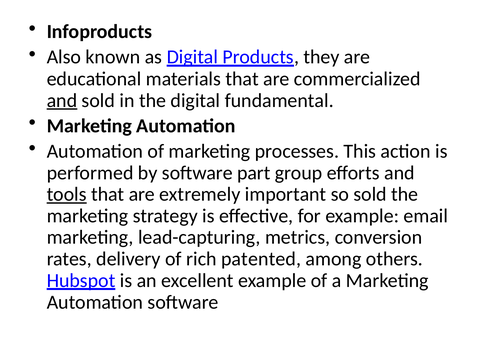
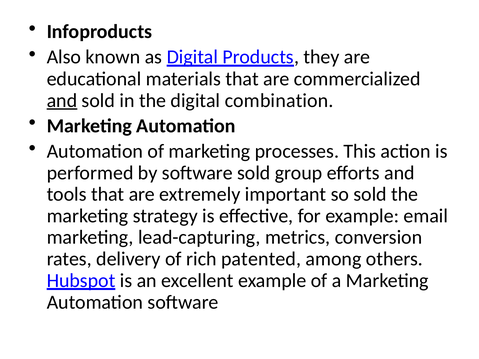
fundamental: fundamental -> combination
software part: part -> sold
tools underline: present -> none
